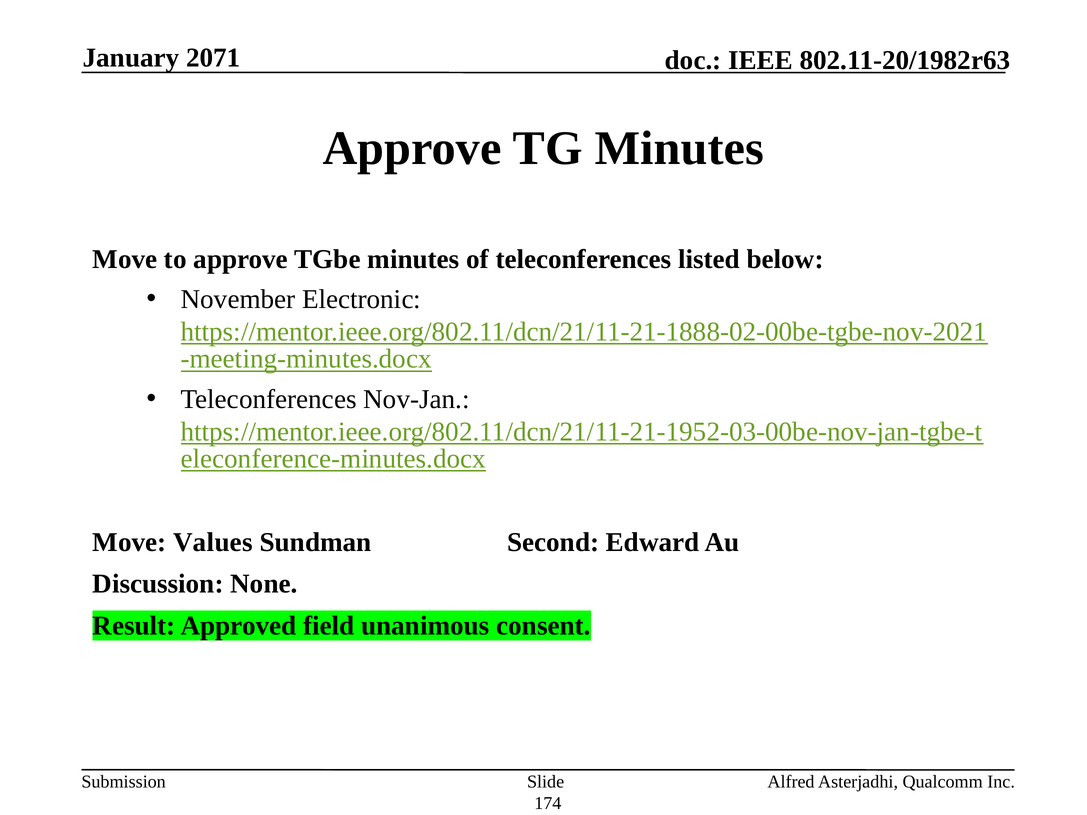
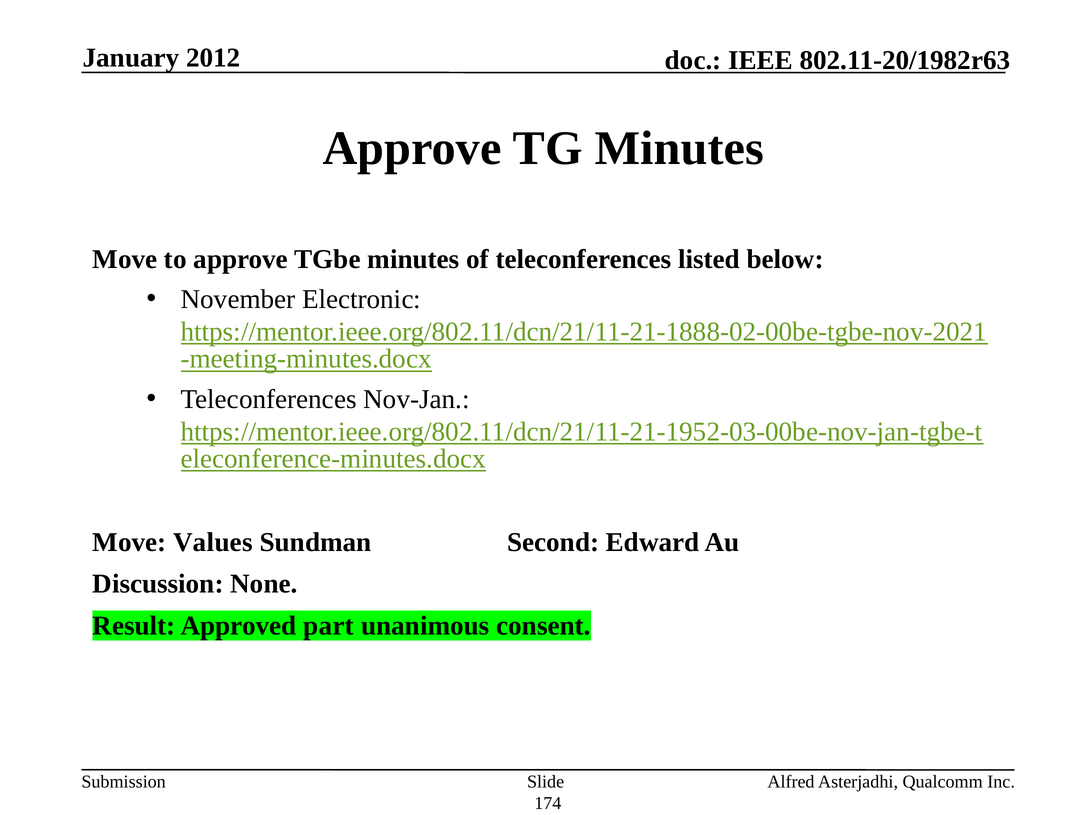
2071: 2071 -> 2012
field: field -> part
